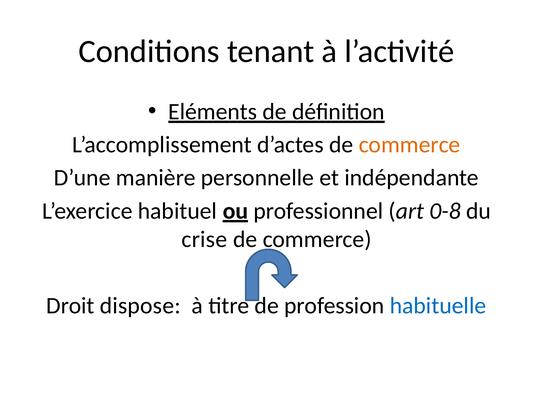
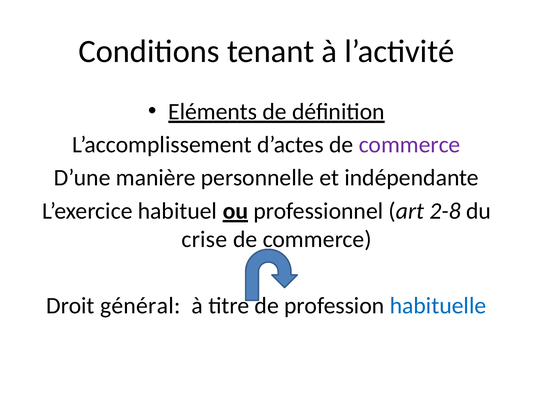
commerce at (410, 145) colour: orange -> purple
0-8: 0-8 -> 2-8
dispose: dispose -> général
